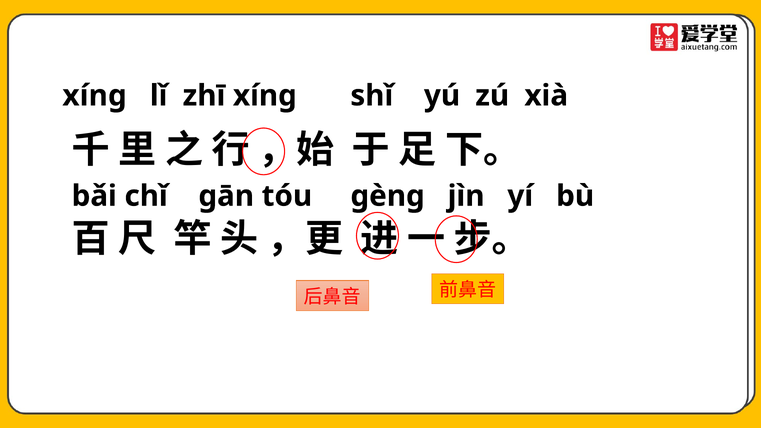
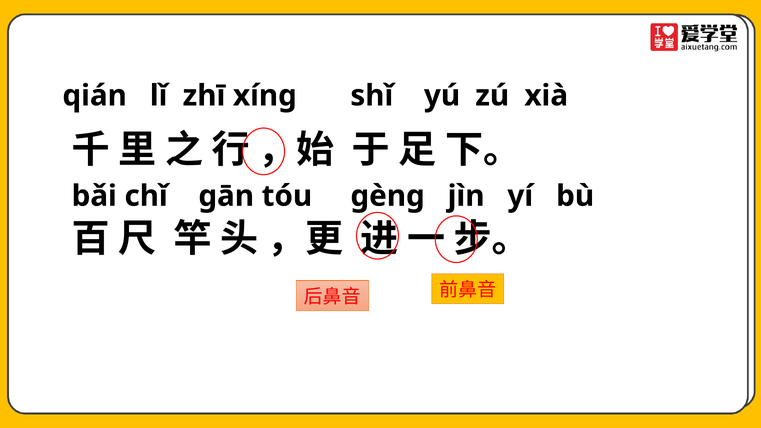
xíng at (95, 96): xíng -> qián
